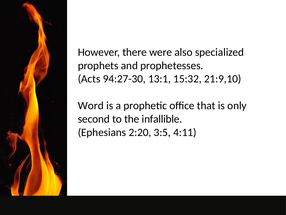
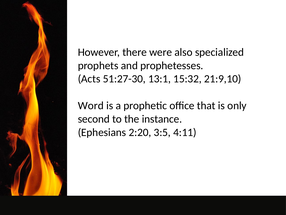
94:27-30: 94:27-30 -> 51:27-30
infallible: infallible -> instance
